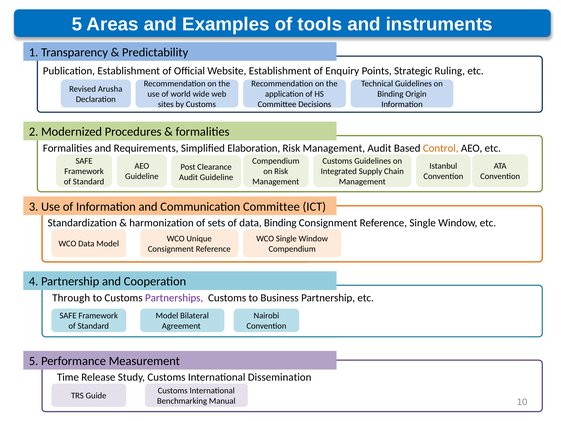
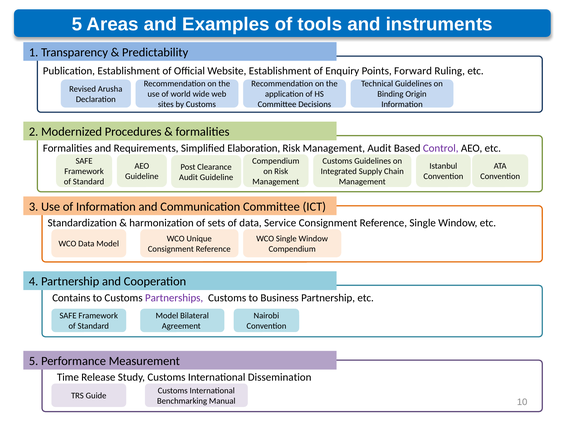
Strategic: Strategic -> Forward
Control colour: orange -> purple
data Binding: Binding -> Service
Through: Through -> Contains
